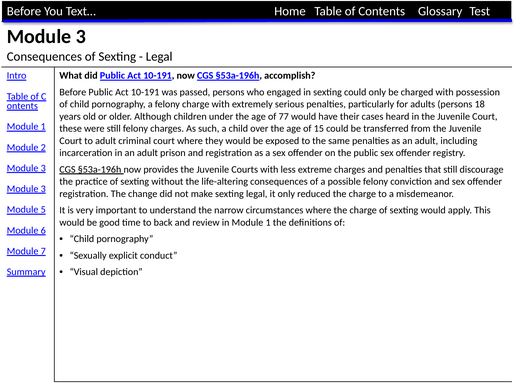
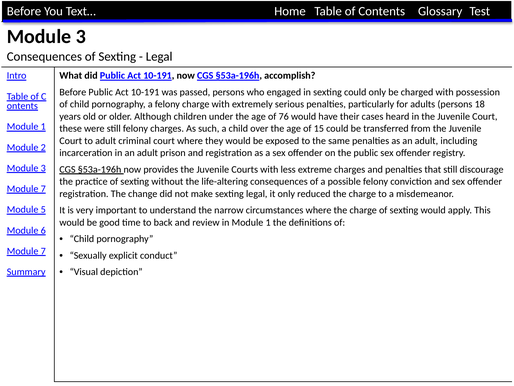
77: 77 -> 76
3 at (43, 189): 3 -> 7
